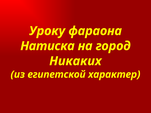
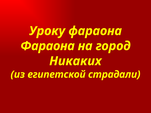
Натиска at (48, 46): Натиска -> Фараона
характер: характер -> страдали
